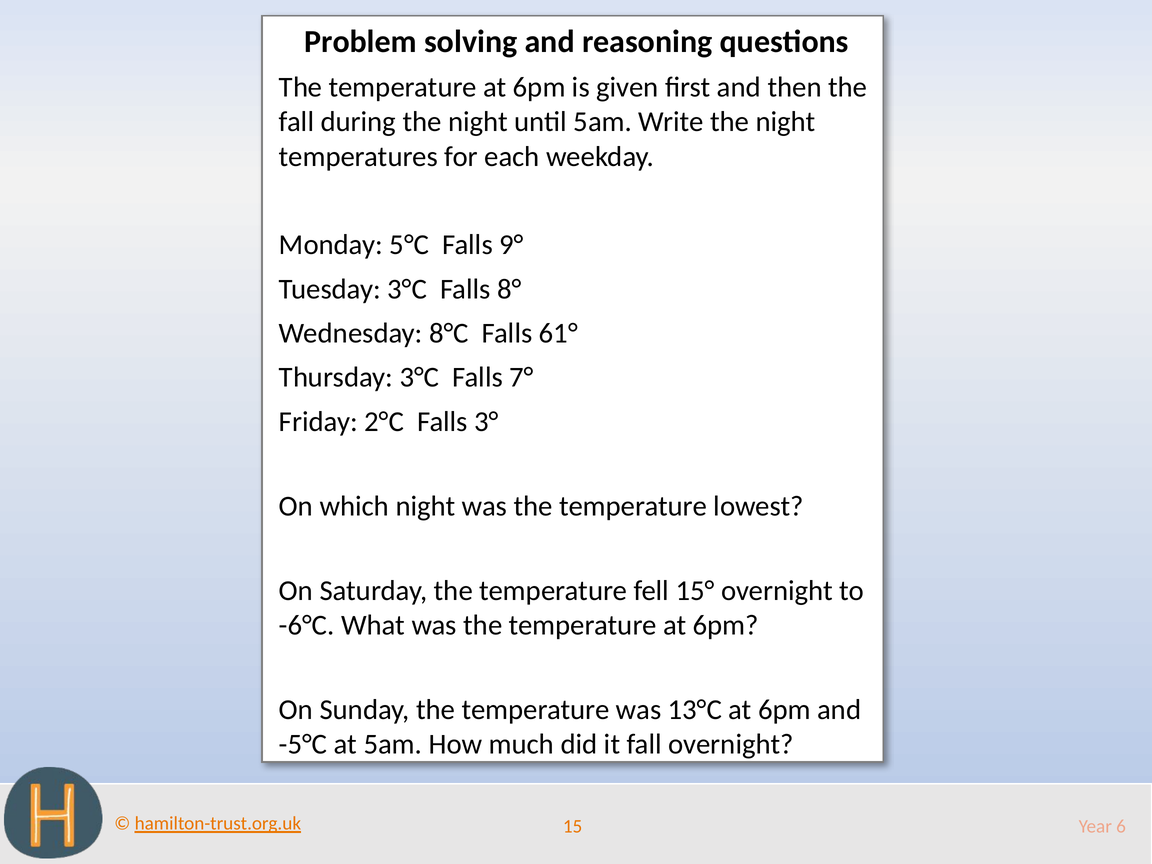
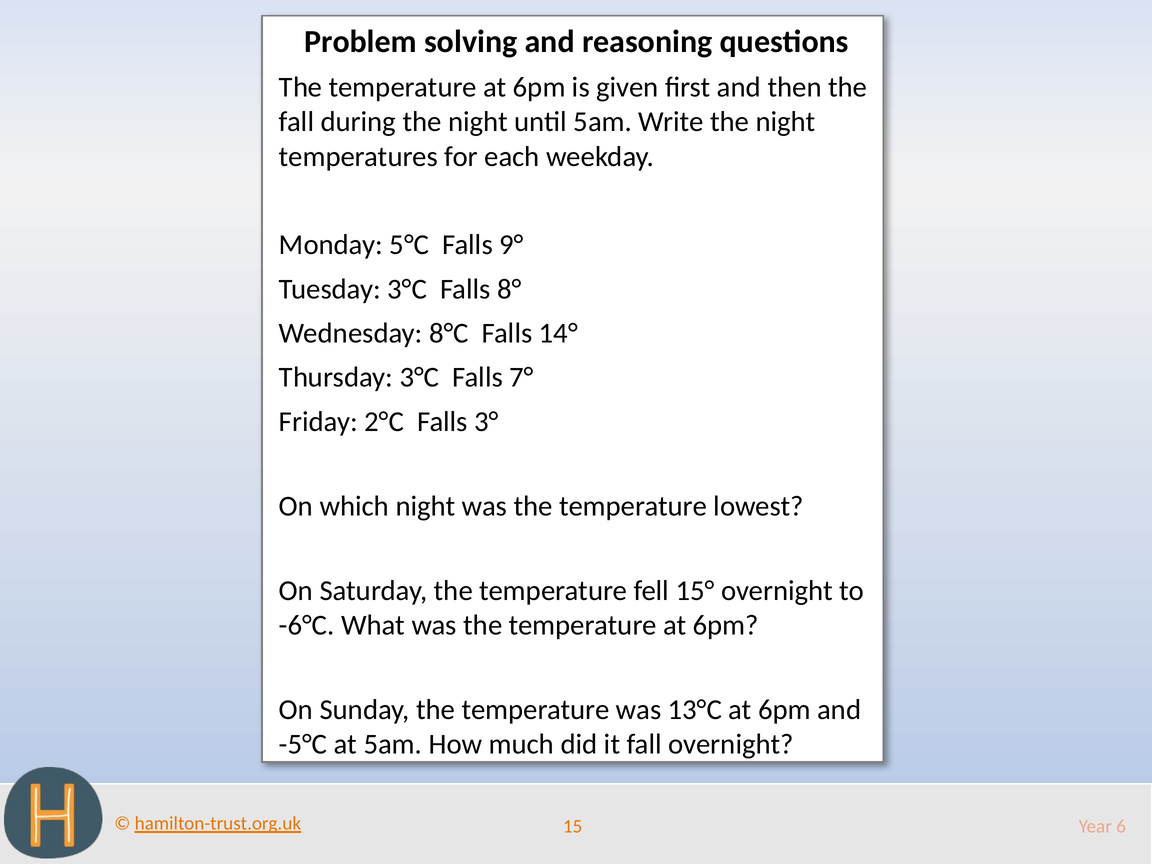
61°: 61° -> 14°
